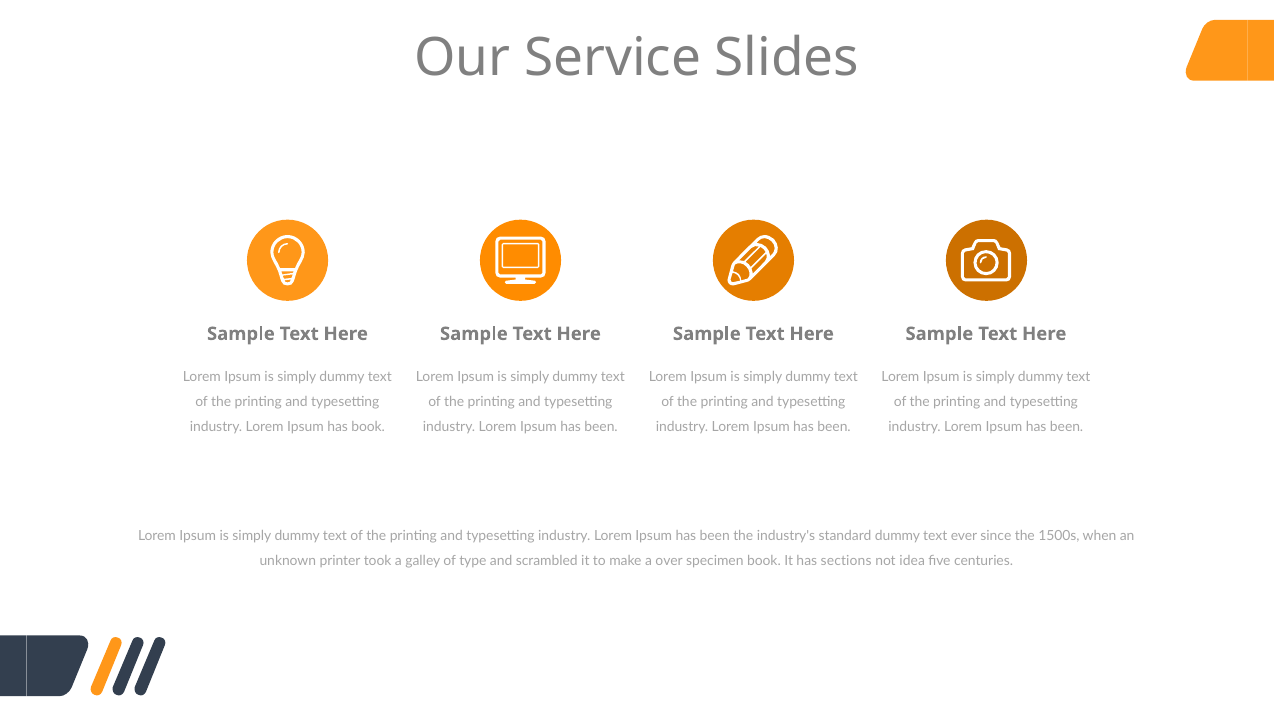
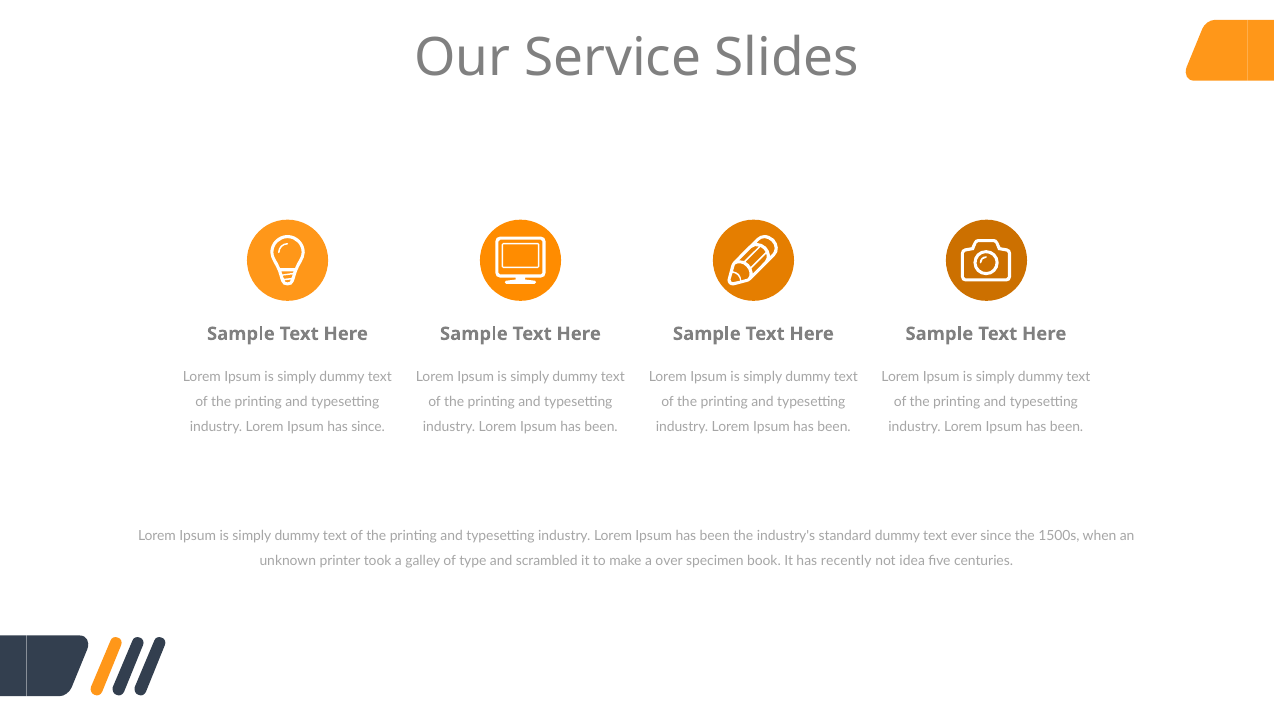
has book: book -> since
sections: sections -> recently
